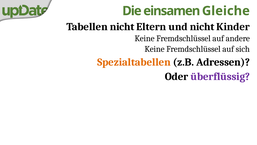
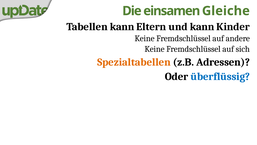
Tabellen nicht: nicht -> kann
und nicht: nicht -> kann
überflüssig colour: purple -> blue
